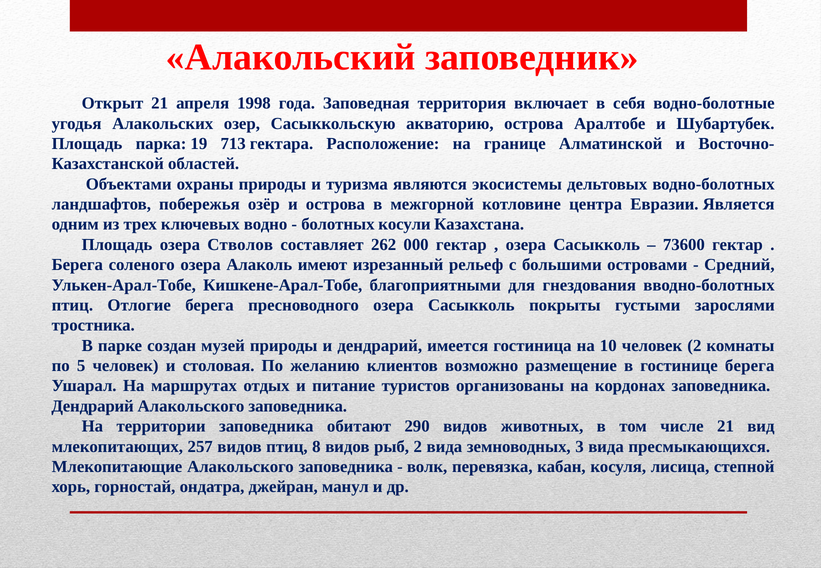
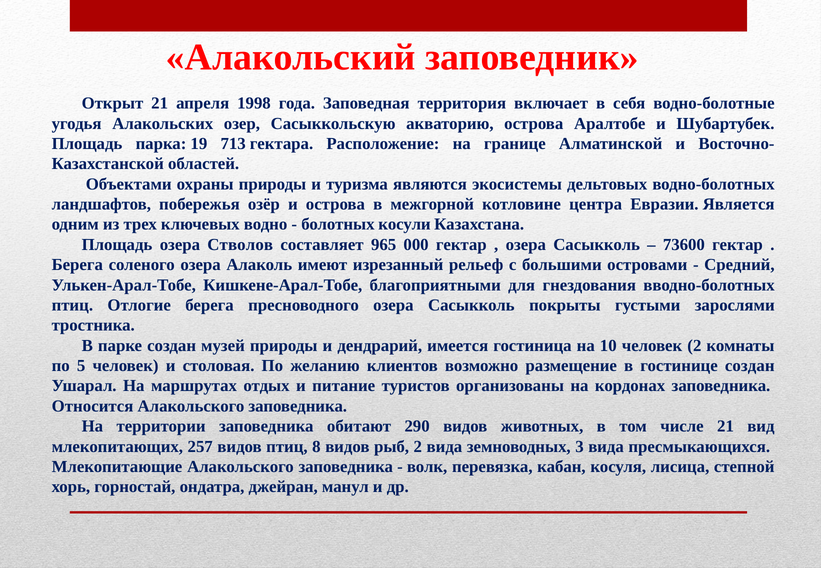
262: 262 -> 965
гостинице берега: берега -> создан
Дендрарий at (93, 406): Дендрарий -> Относится
